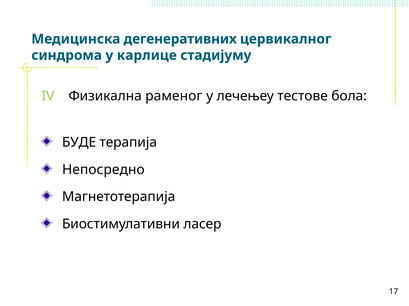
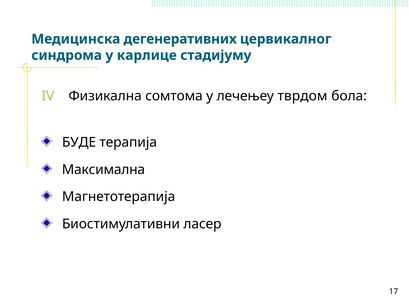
раменог: раменог -> сомтома
тестове: тестове -> тврдом
Непосредно: Непосредно -> Максимална
